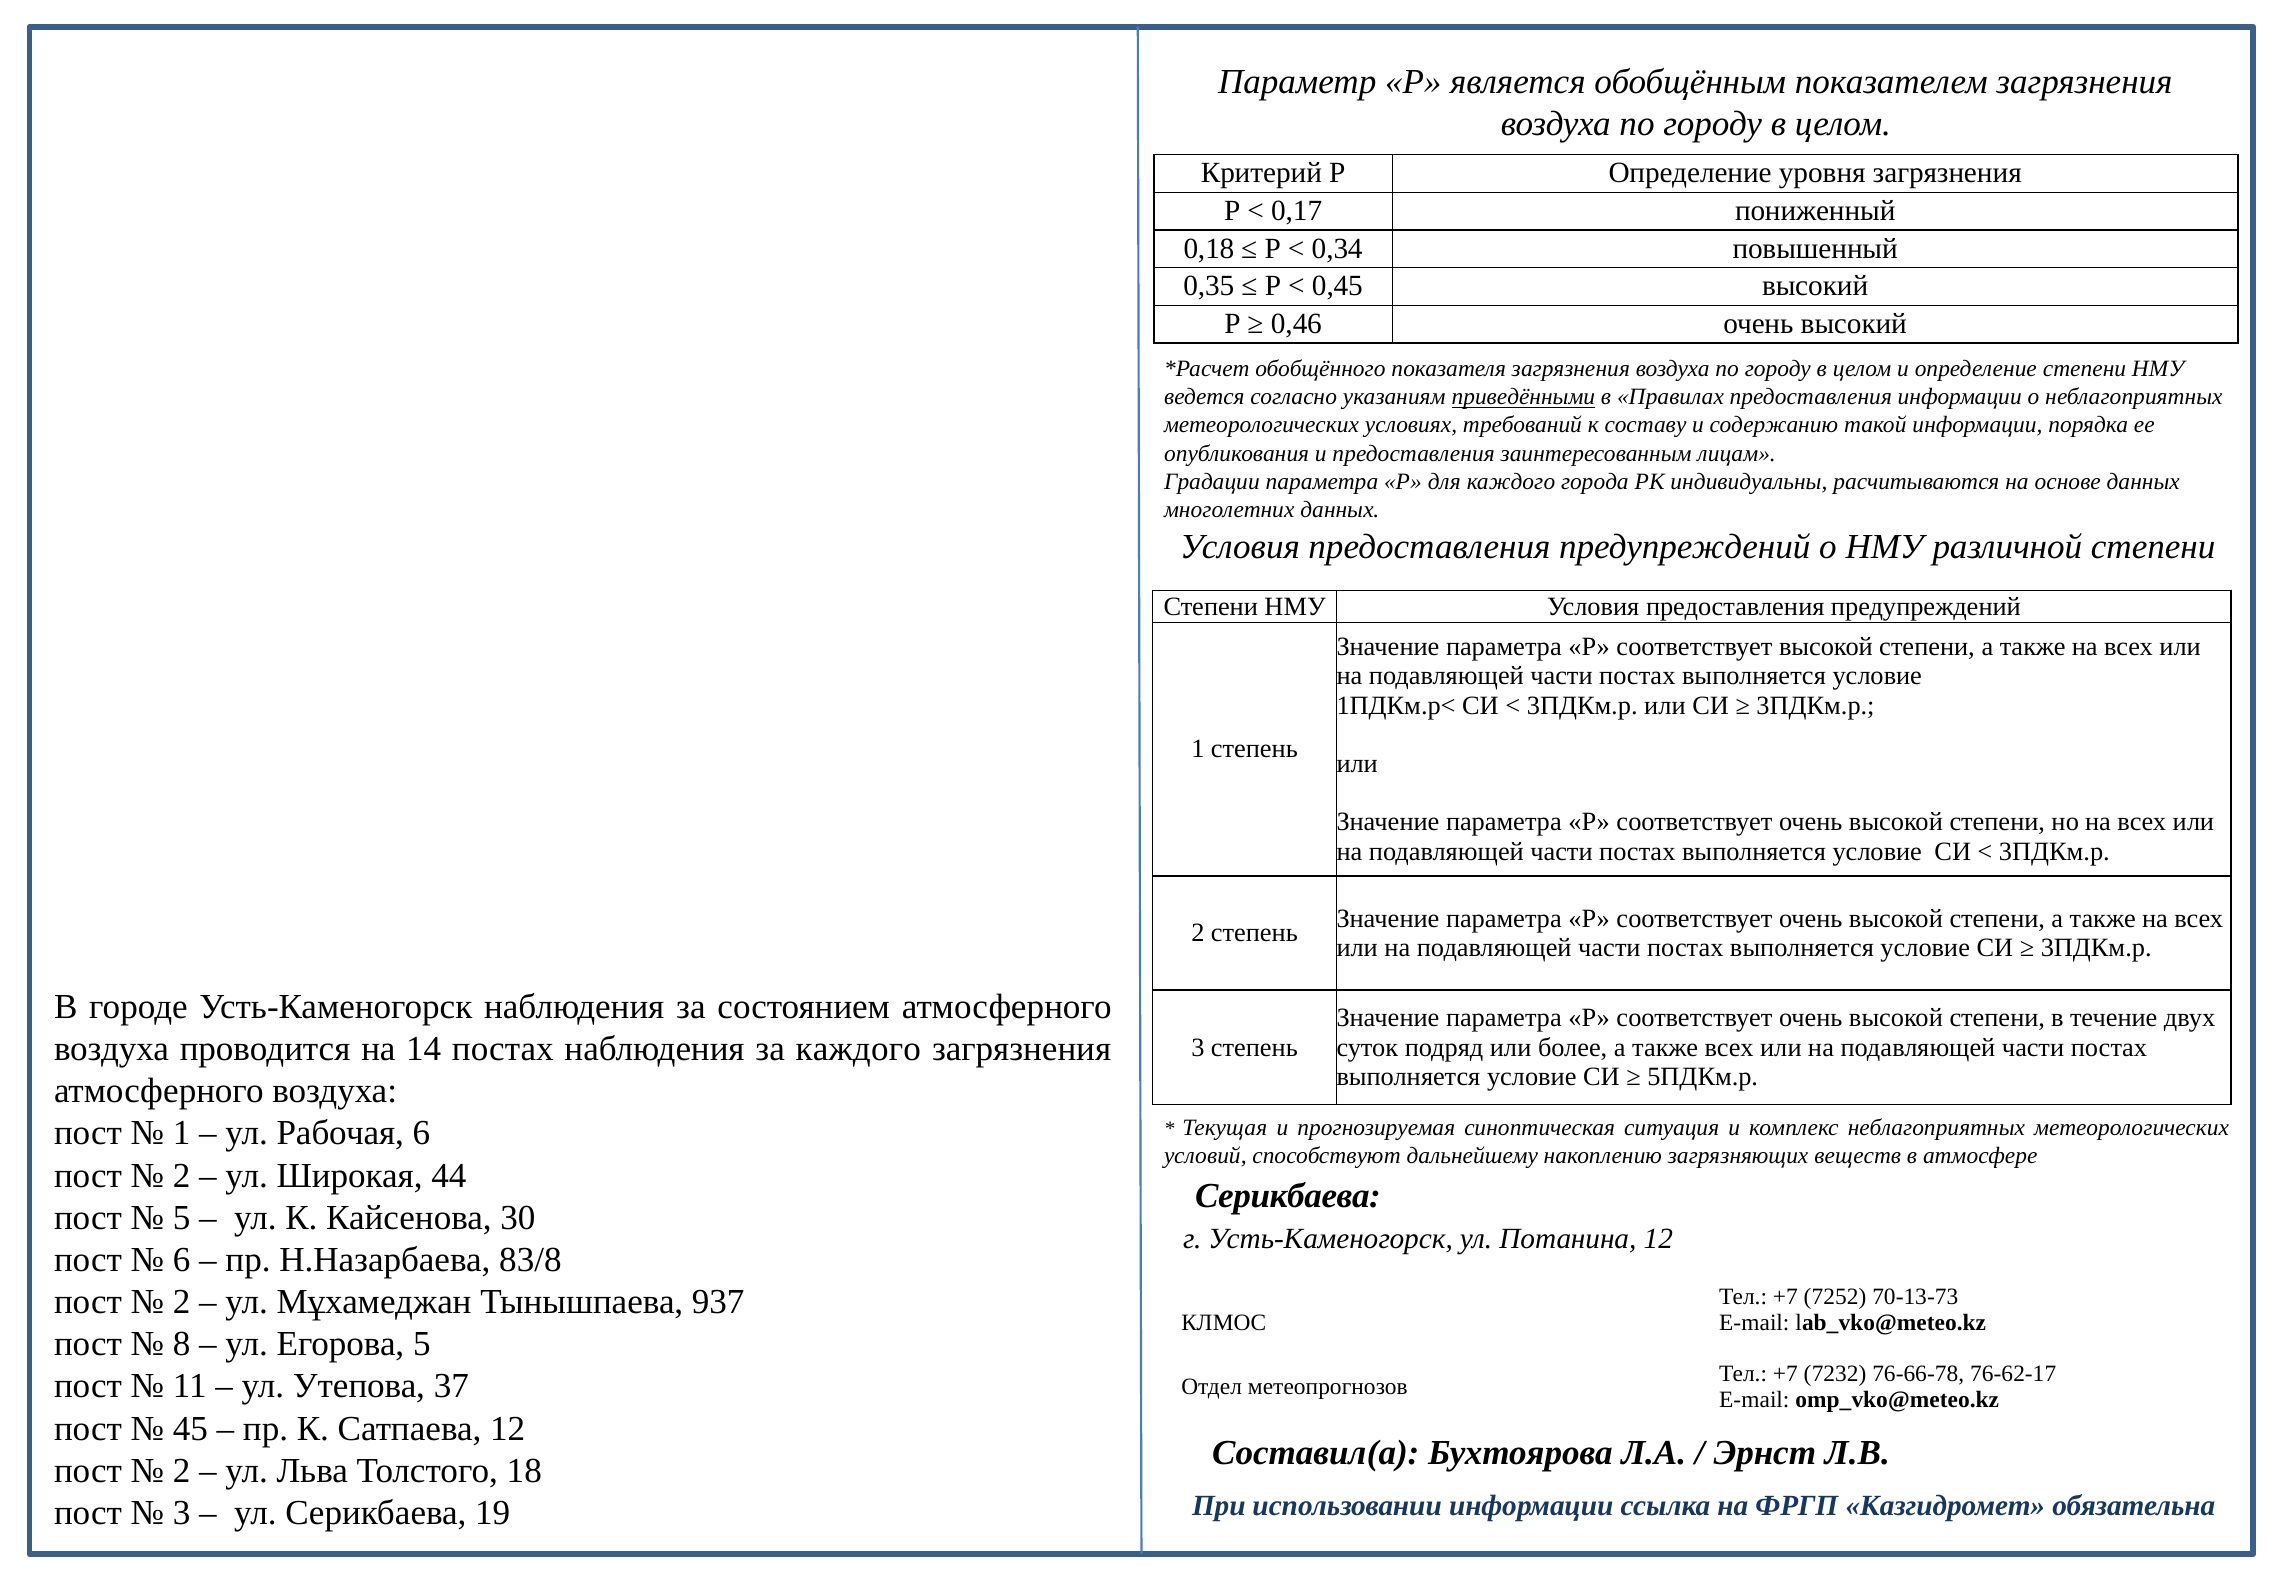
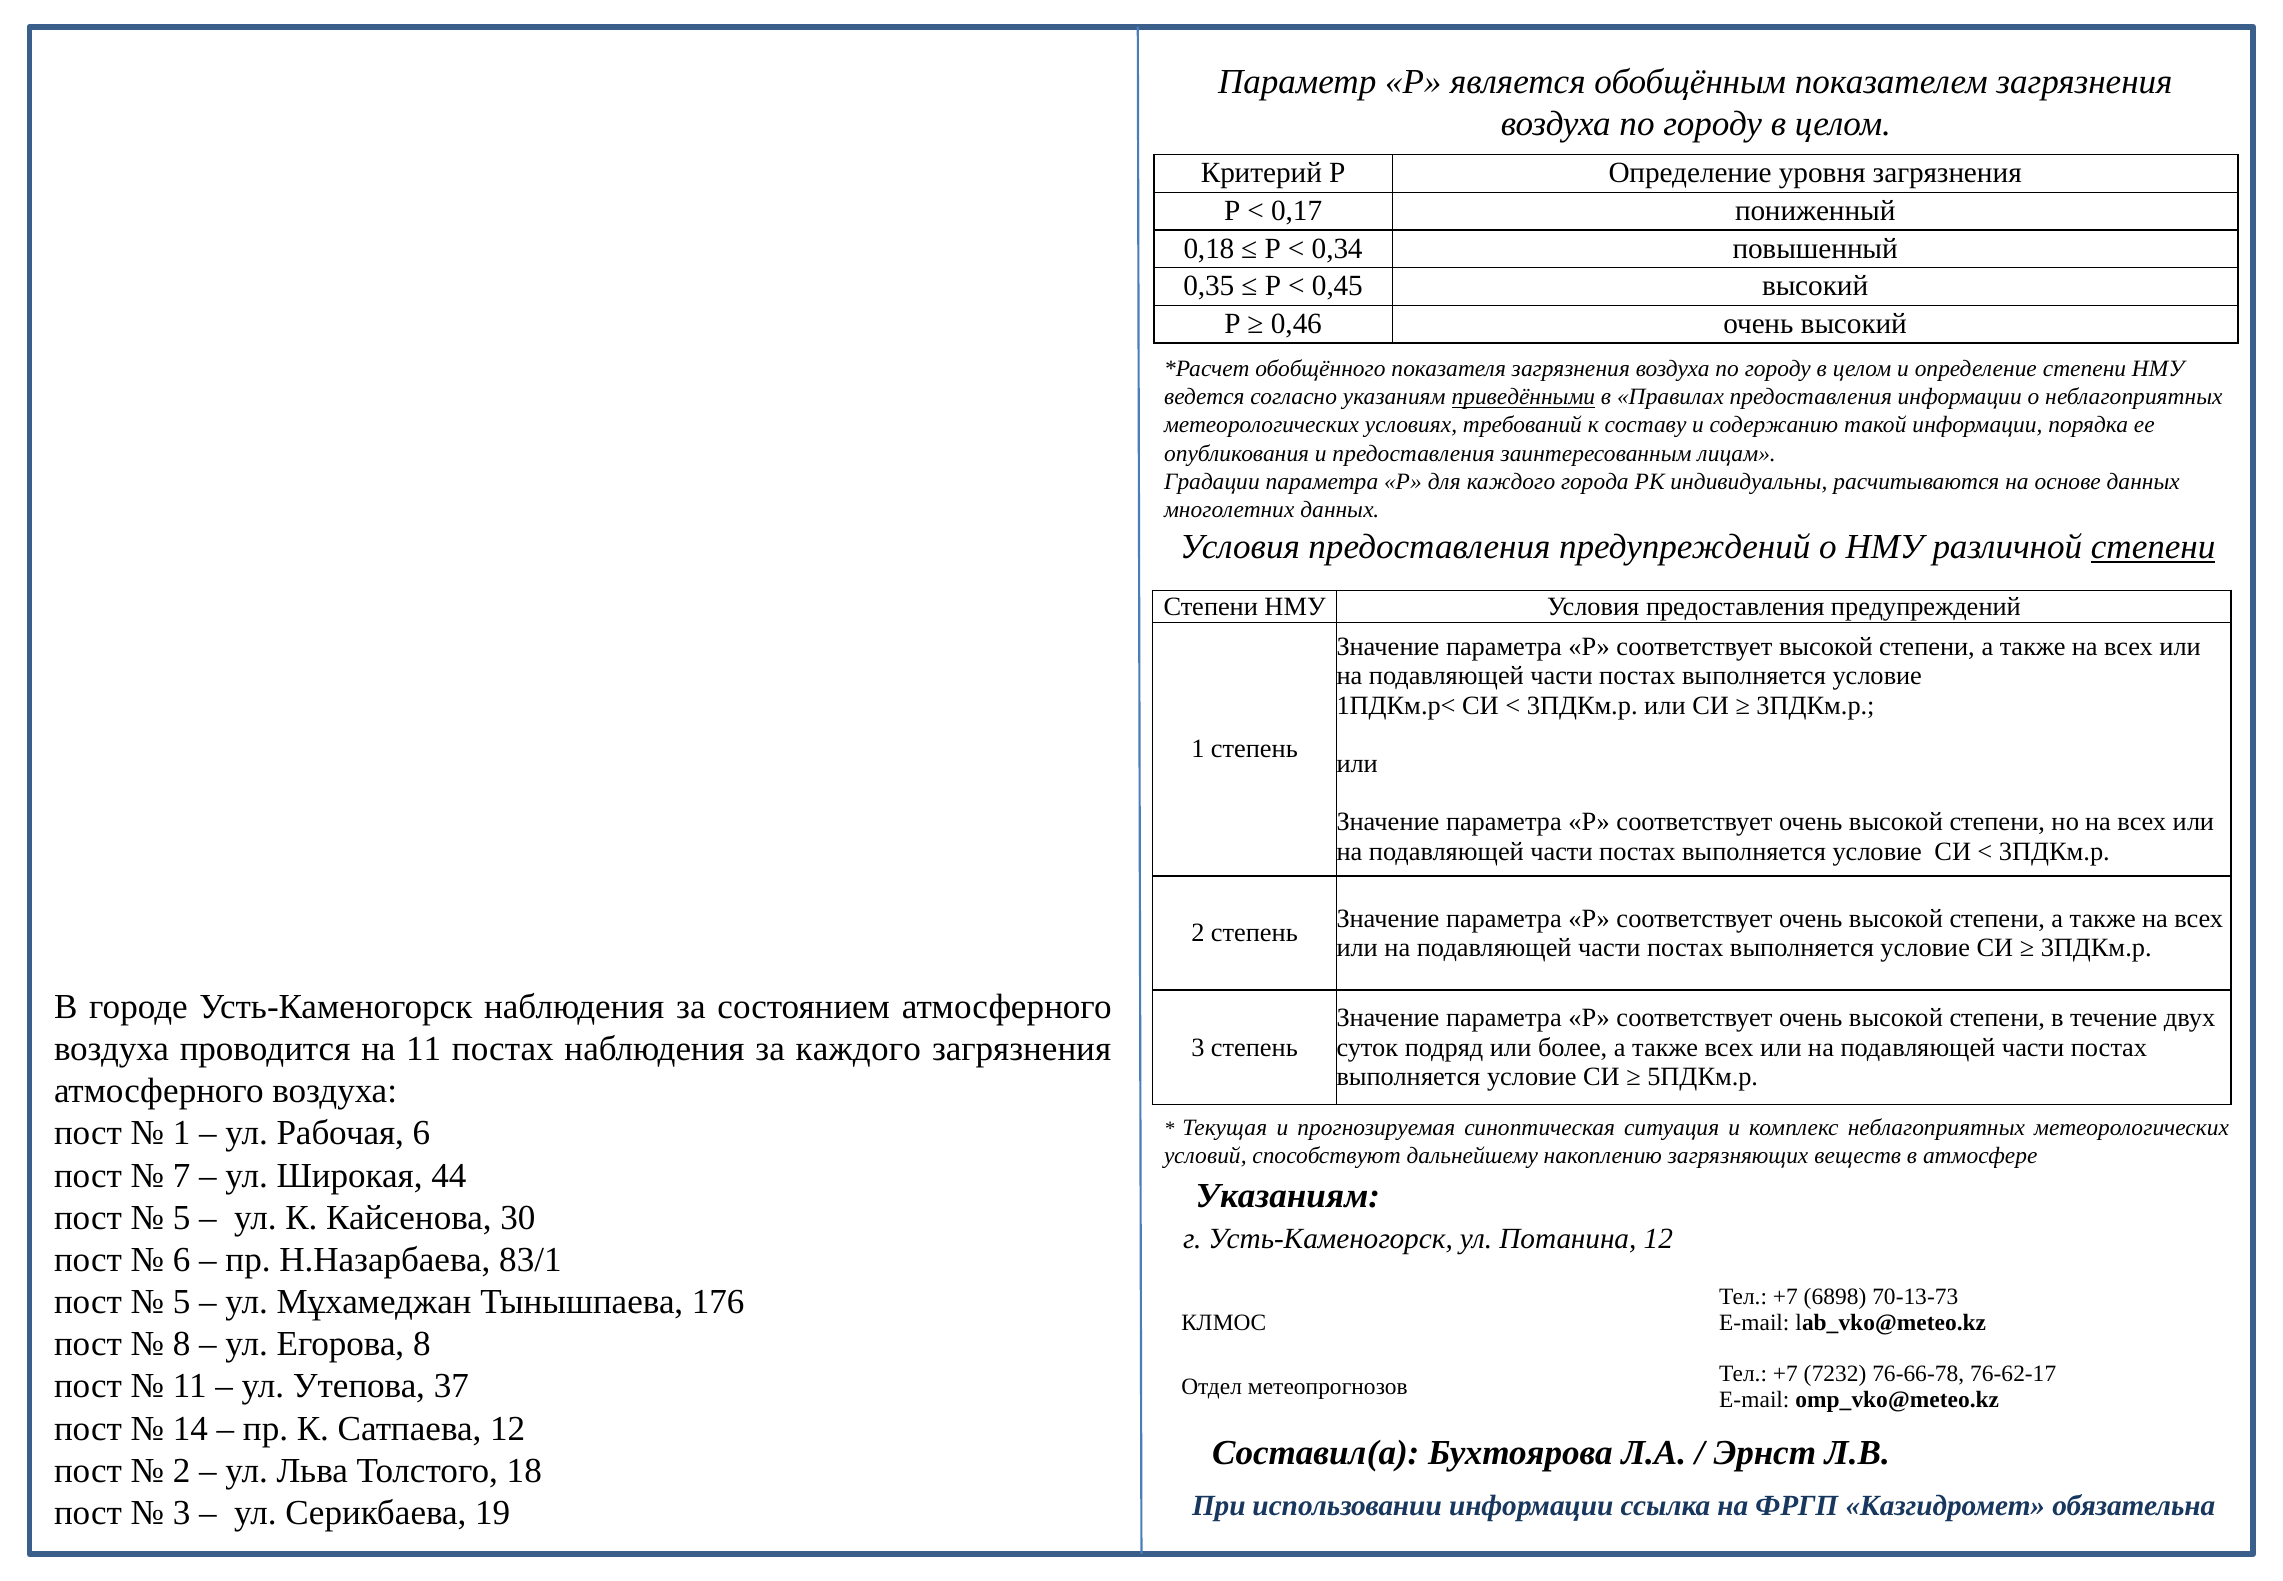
степени at (2153, 546) underline: none -> present
на 14: 14 -> 11
2 at (182, 1175): 2 -> 7
Серикбаева at (1288, 1195): Серикбаева -> Указаниям
83/8: 83/8 -> 83/1
2 at (182, 1302): 2 -> 5
937: 937 -> 176
7252: 7252 -> 6898
Егорова 5: 5 -> 8
45: 45 -> 14
